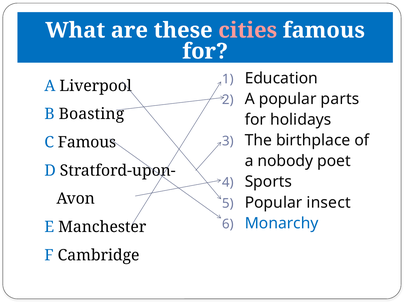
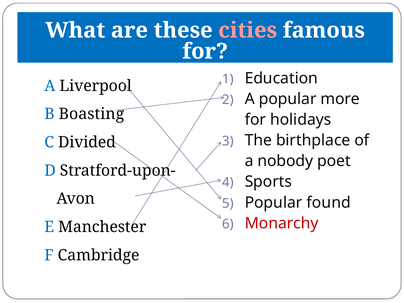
parts: parts -> more
C Famous: Famous -> Divided
insect: insect -> found
Monarchy colour: blue -> red
